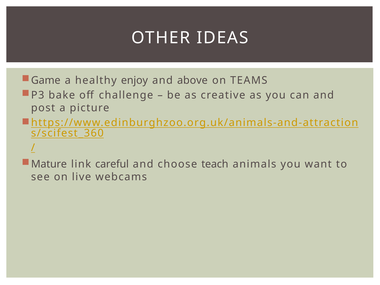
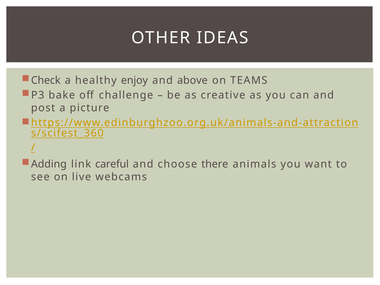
Game: Game -> Check
Mature: Mature -> Adding
teach: teach -> there
